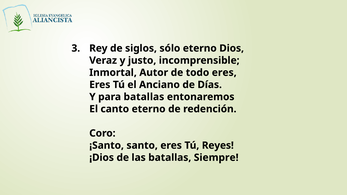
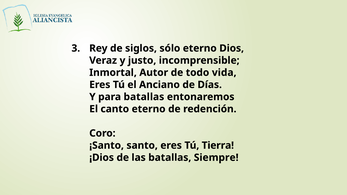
todo eres: eres -> vida
Reyes: Reyes -> Tierra
